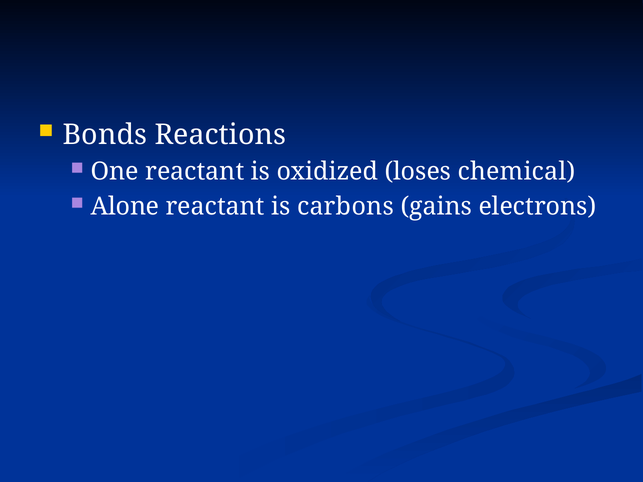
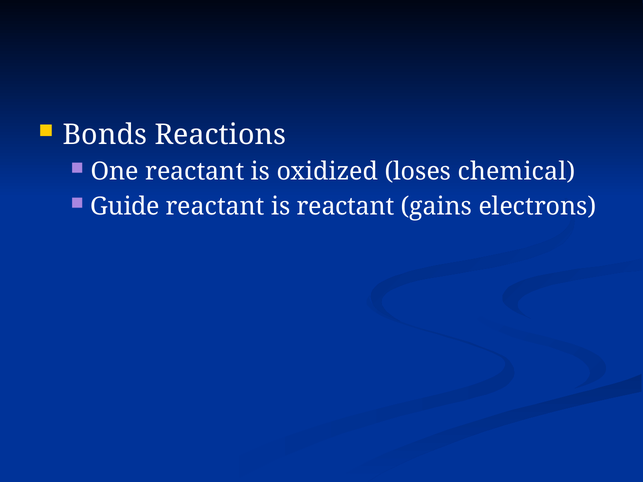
Alone: Alone -> Guide
is carbons: carbons -> reactant
